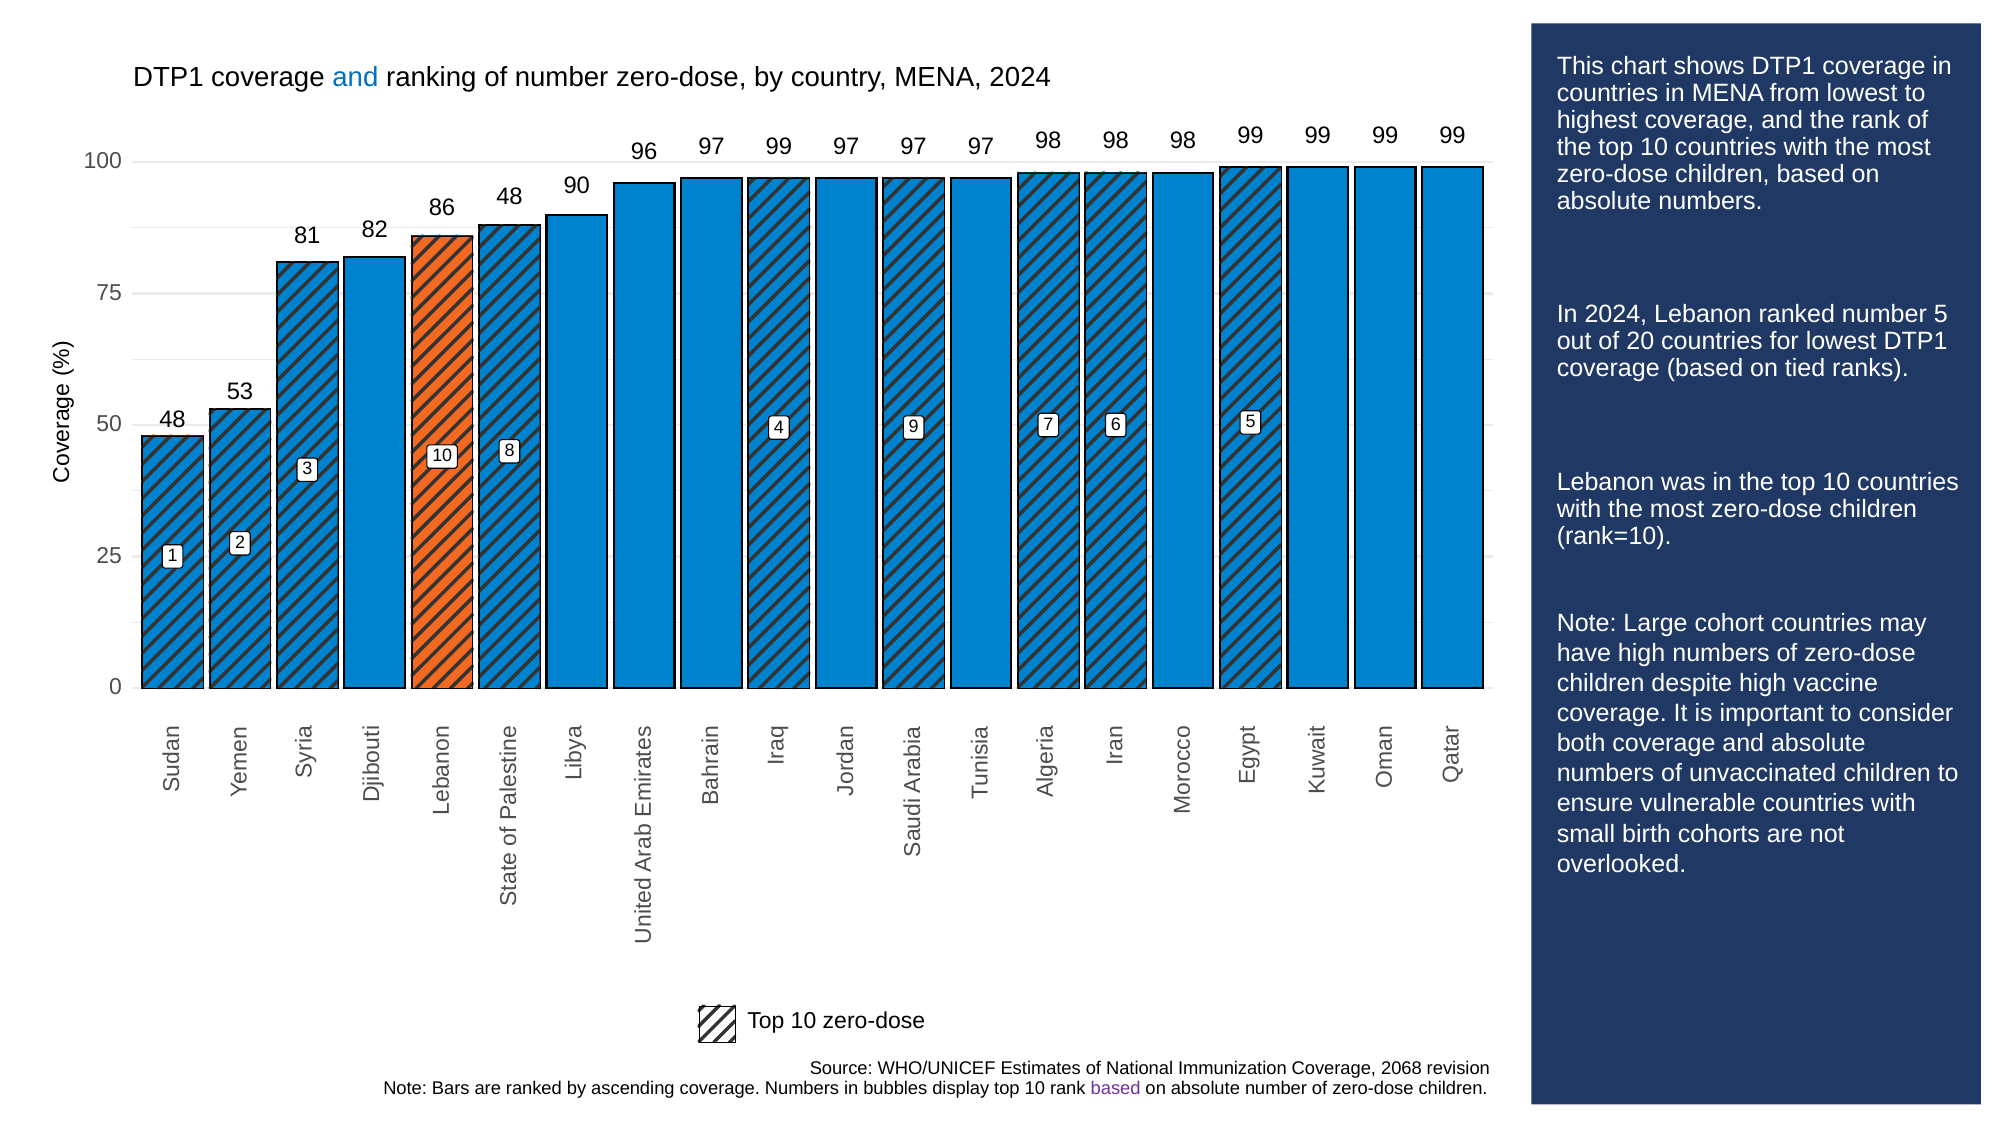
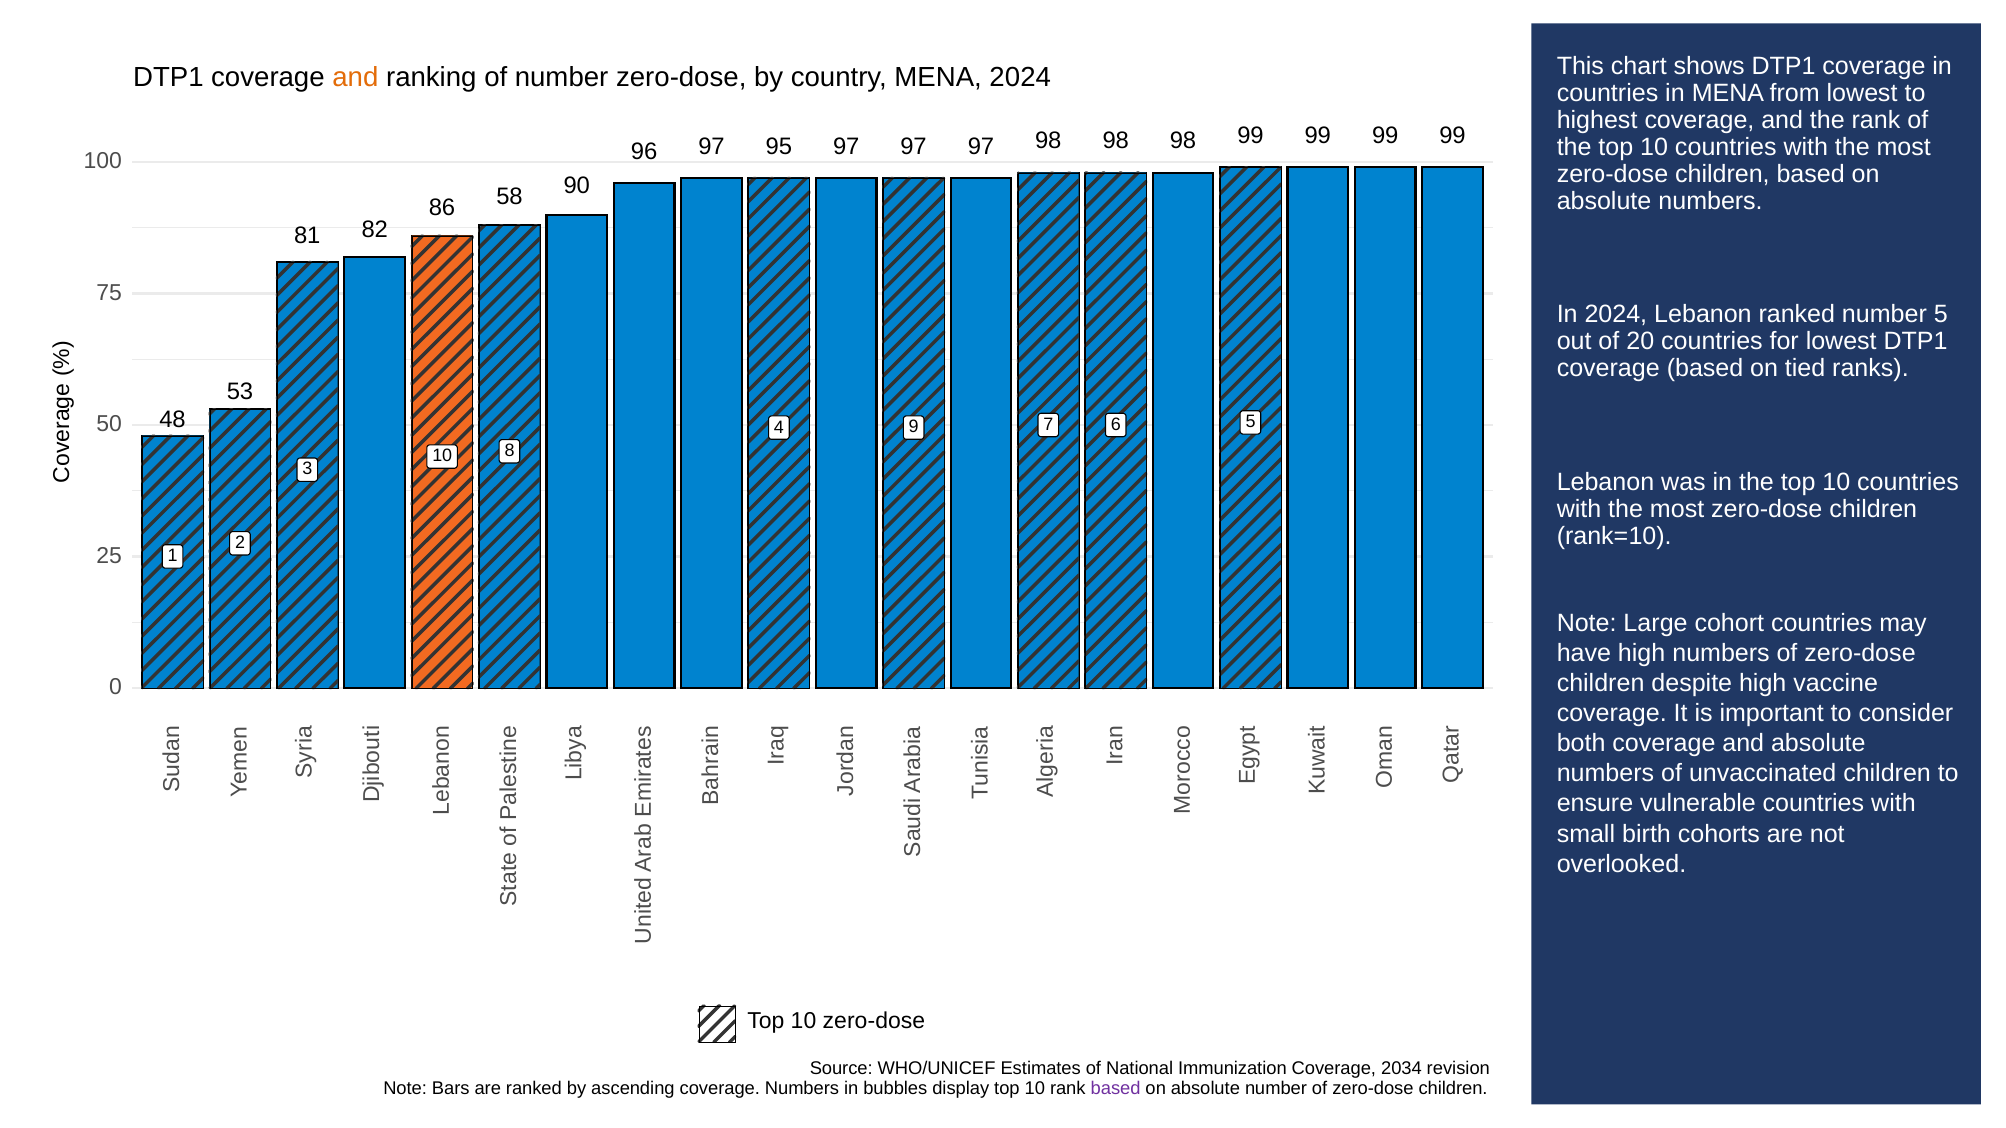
and at (355, 78) colour: blue -> orange
96 99: 99 -> 95
86 48: 48 -> 58
2068: 2068 -> 2034
